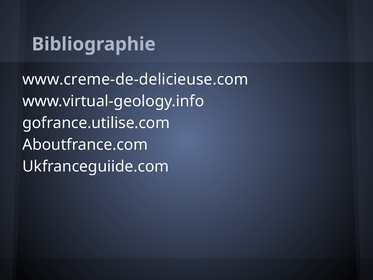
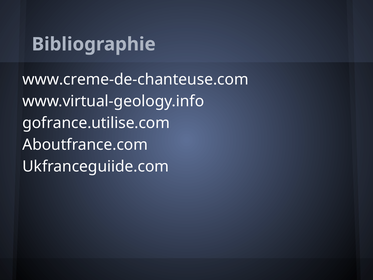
www.creme-de-delicieuse.com: www.creme-de-delicieuse.com -> www.creme-de-chanteuse.com
